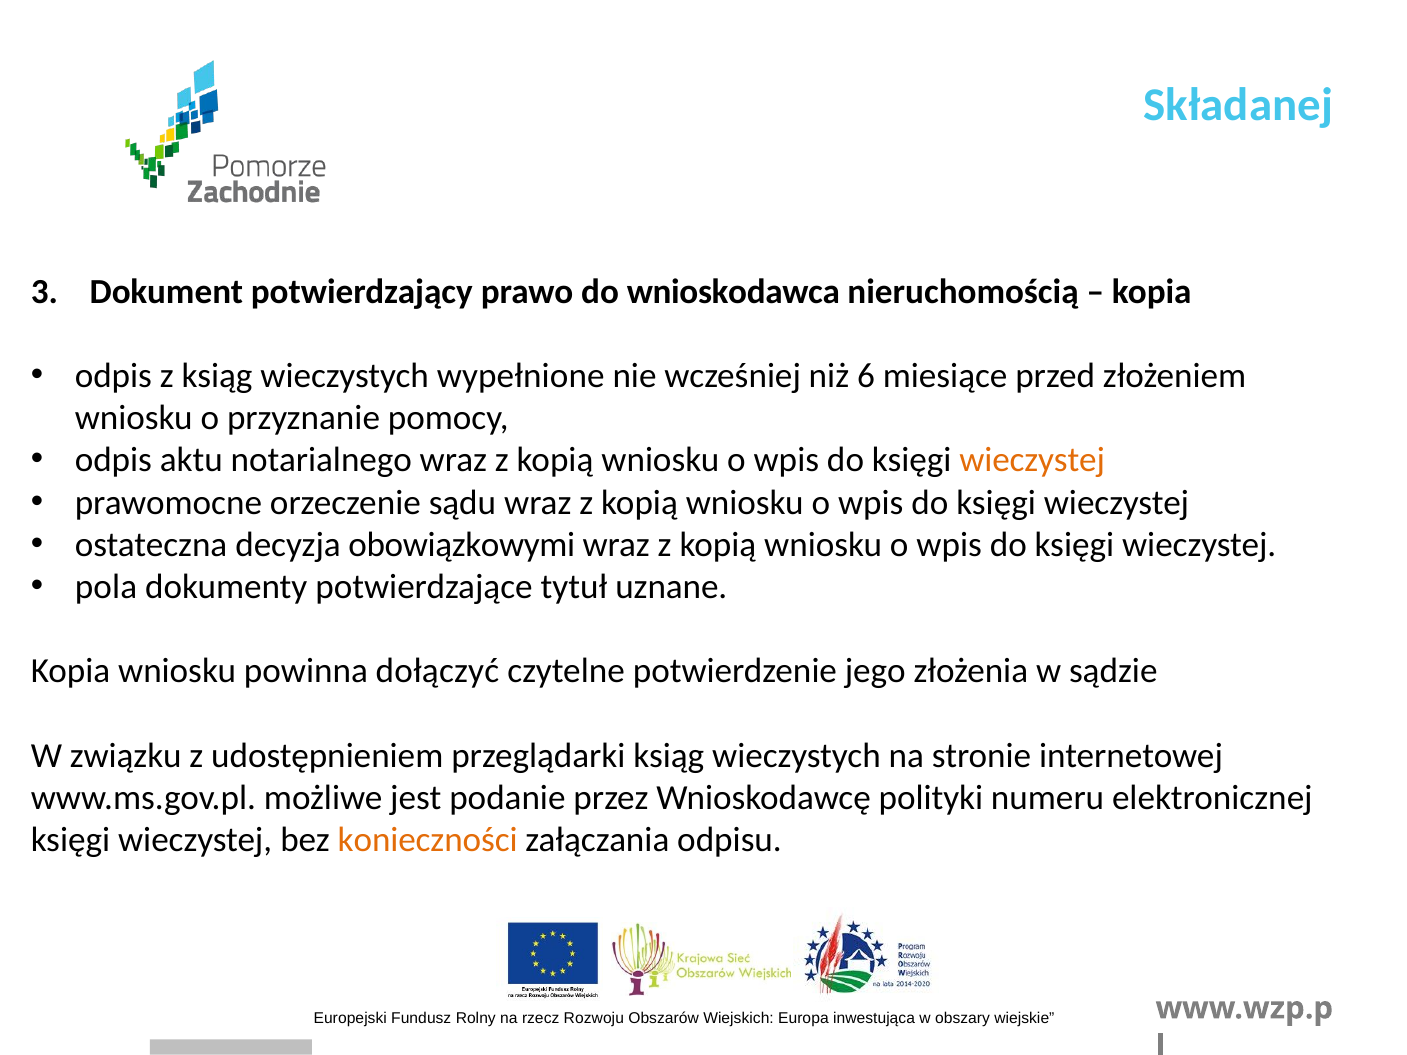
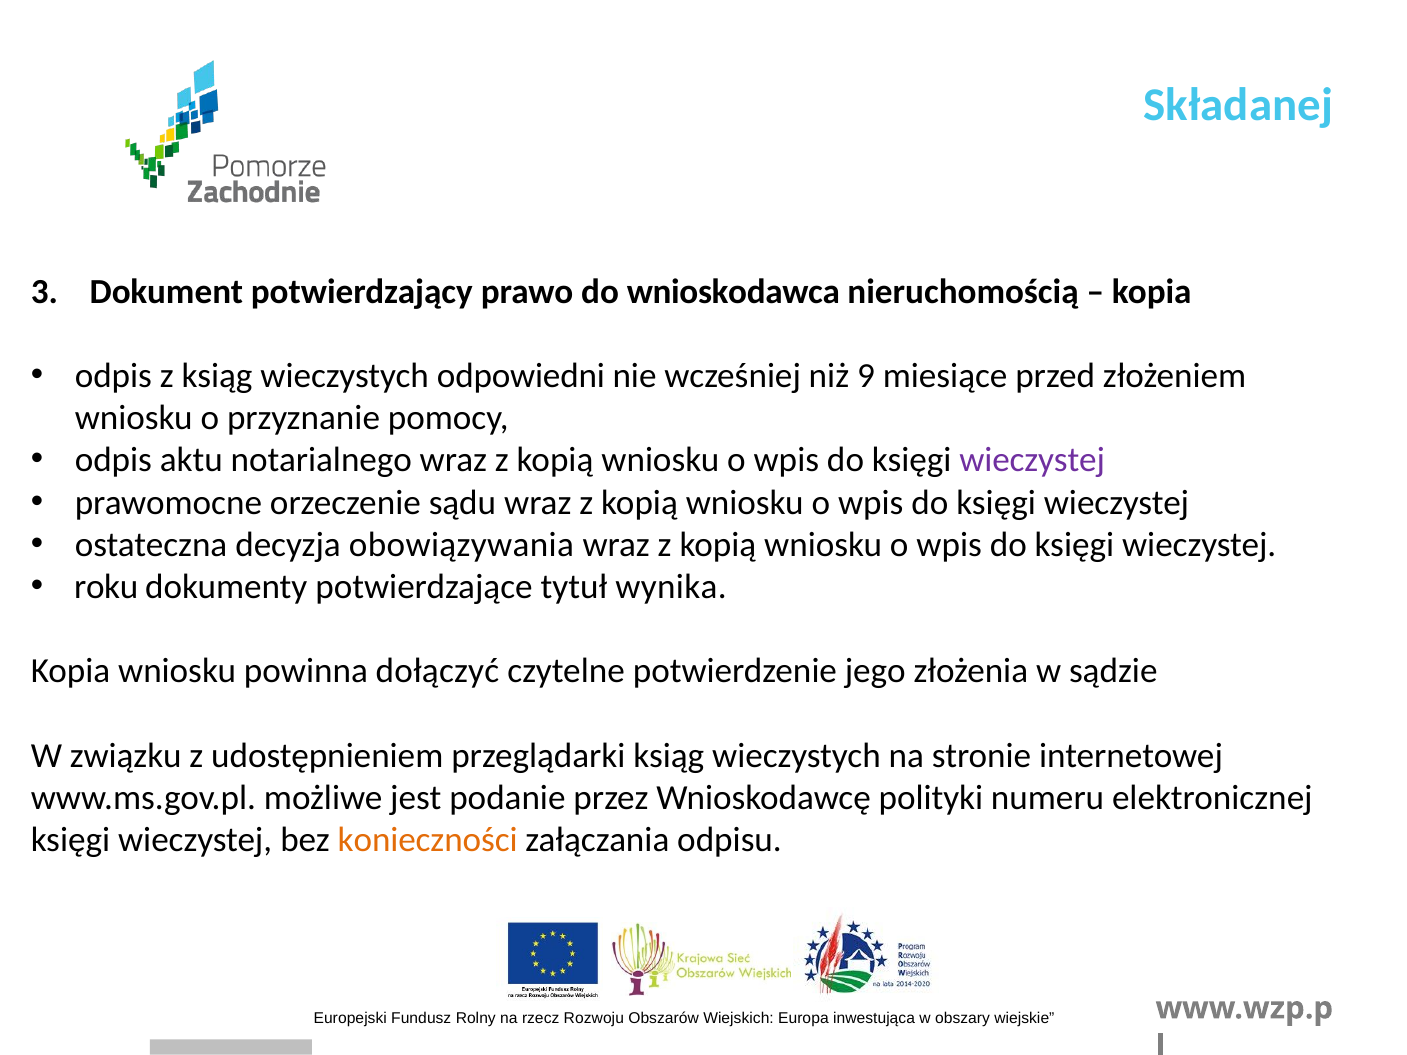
wypełnione: wypełnione -> odpowiedni
6: 6 -> 9
wieczystej at (1032, 460) colour: orange -> purple
obowiązkowymi: obowiązkowymi -> obowiązywania
pola: pola -> roku
uznane: uznane -> wynika
